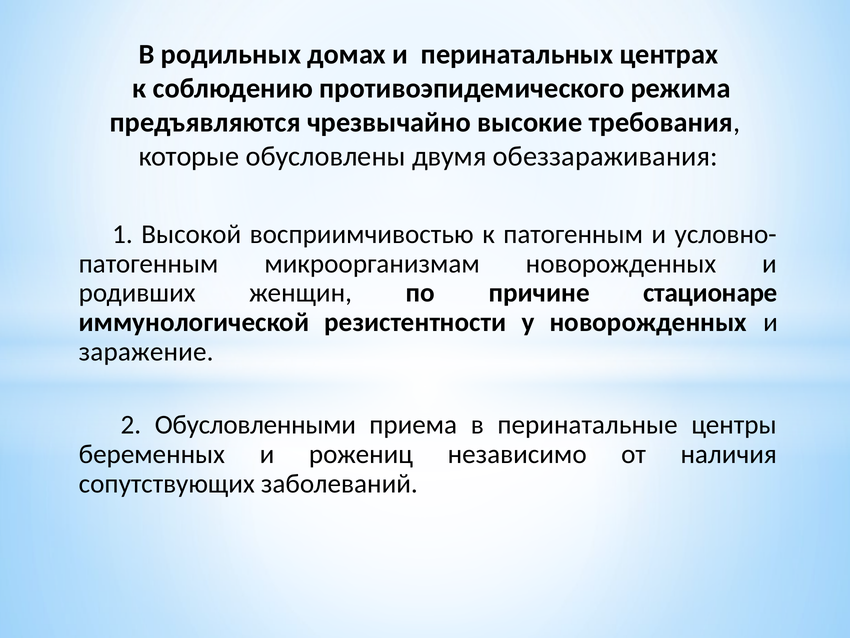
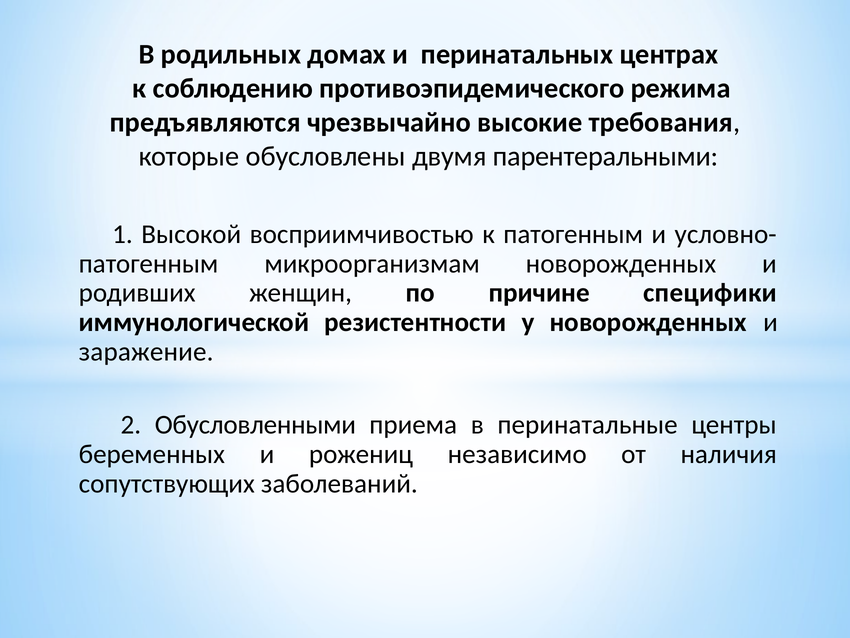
обеззараживания: обеззараживания -> парентеральными
стационаре: стационаре -> специфики
